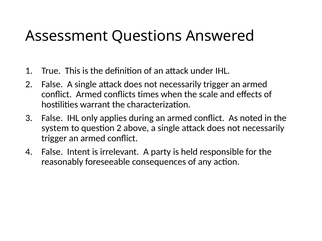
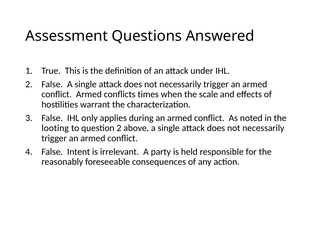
system: system -> looting
